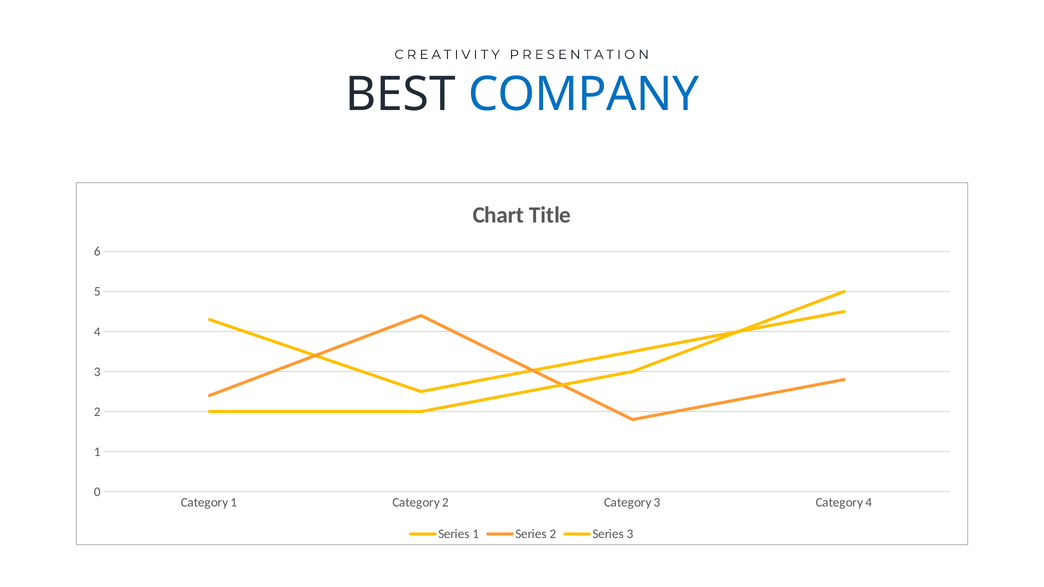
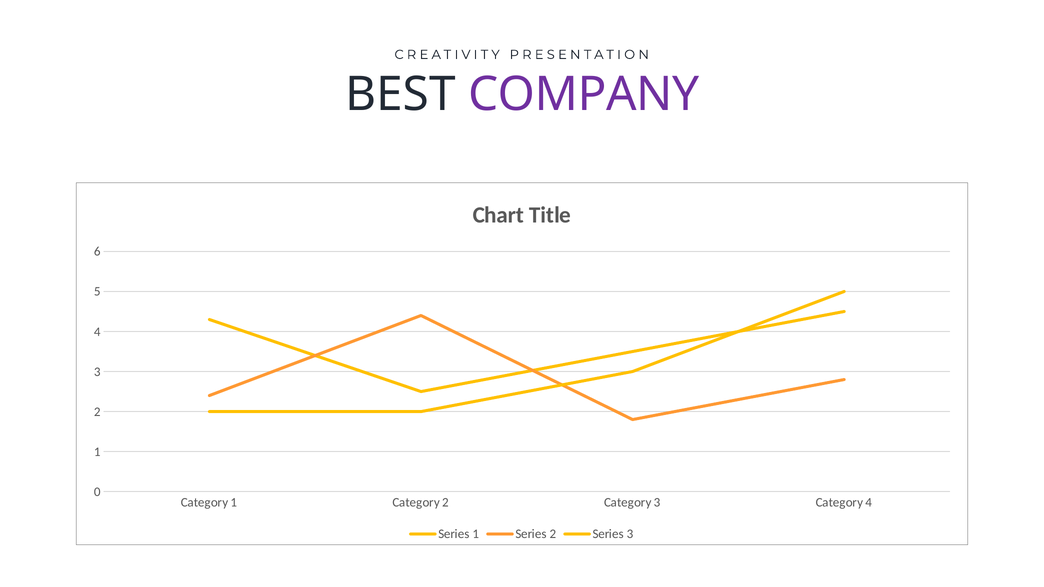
COMPANY colour: blue -> purple
